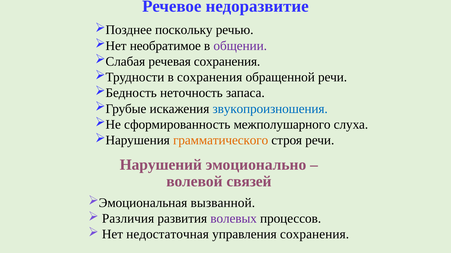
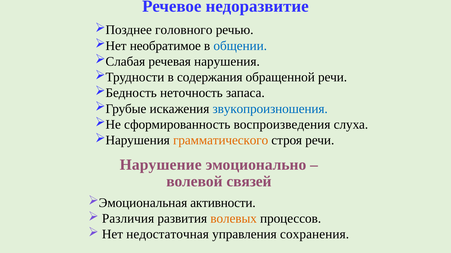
поскольку: поскольку -> головного
общении colour: purple -> blue
речевая сохранения: сохранения -> нарушения
в сохранения: сохранения -> содержания
межполушарного: межполушарного -> воспроизведения
Нарушений: Нарушений -> Нарушение
вызванной: вызванной -> активности
волевых colour: purple -> orange
